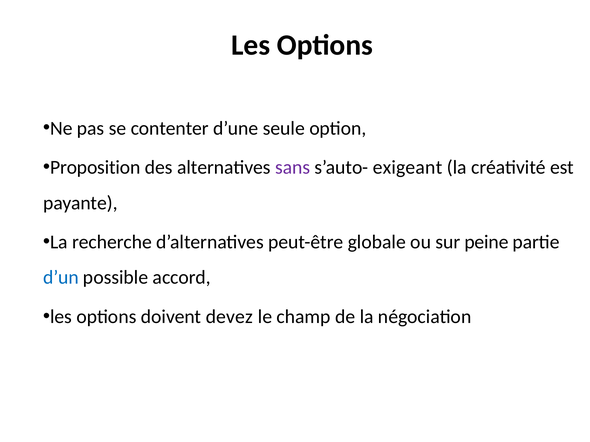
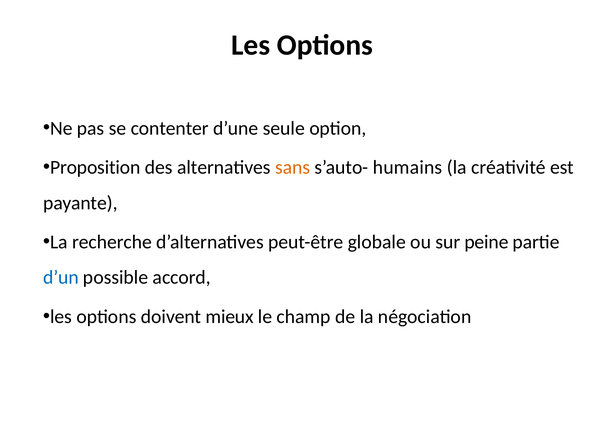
sans colour: purple -> orange
exigeant: exigeant -> humains
devez: devez -> mieux
